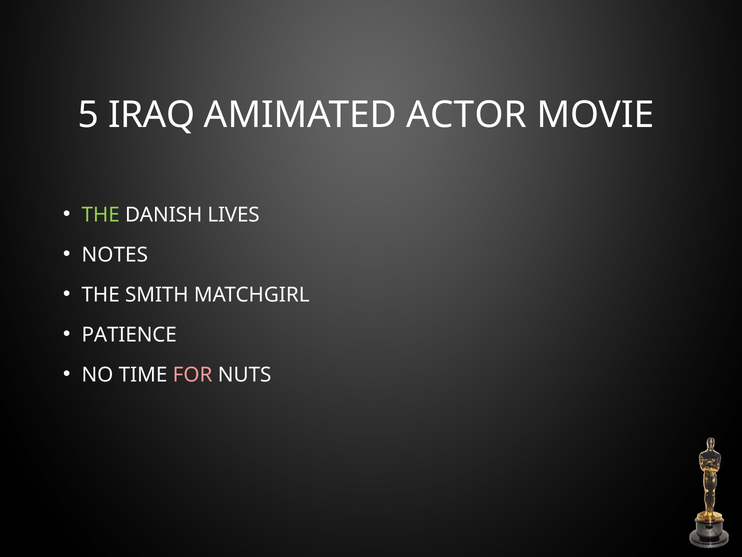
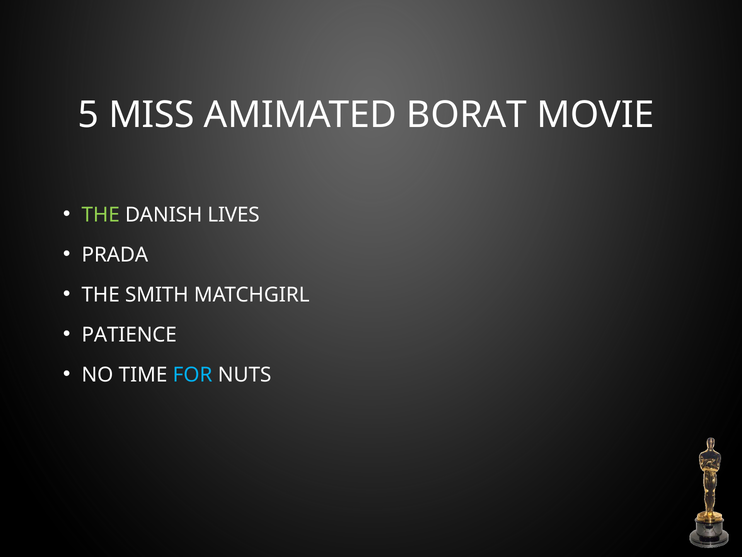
IRAQ: IRAQ -> MISS
ACTOR: ACTOR -> BORAT
NOTES: NOTES -> PRADA
FOR colour: pink -> light blue
